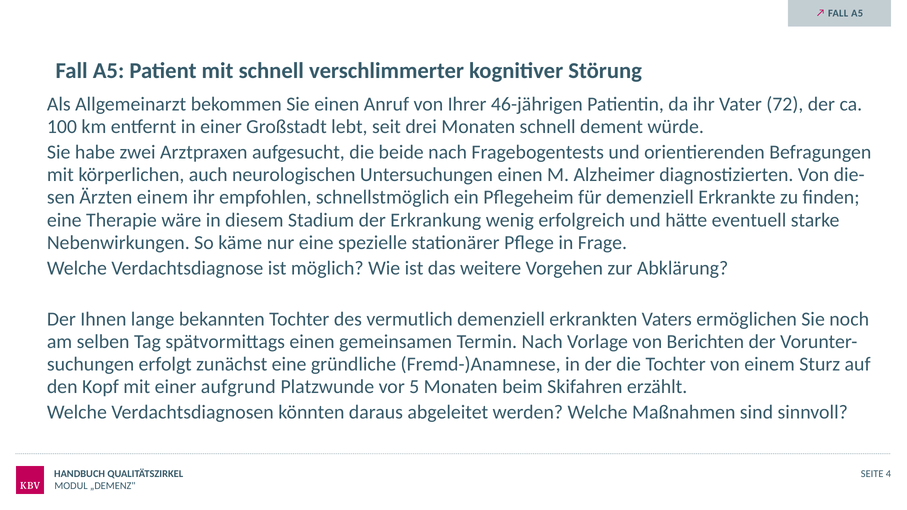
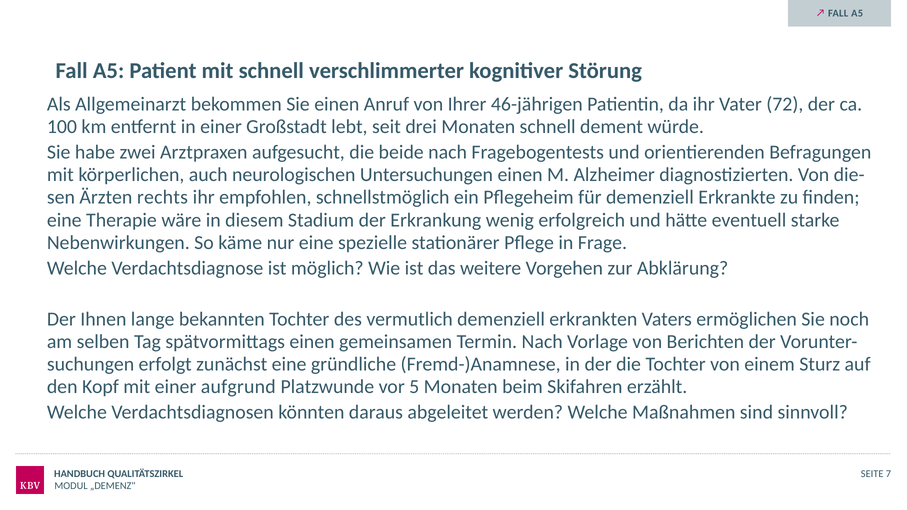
Ärzten einem: einem -> rechts
4: 4 -> 7
